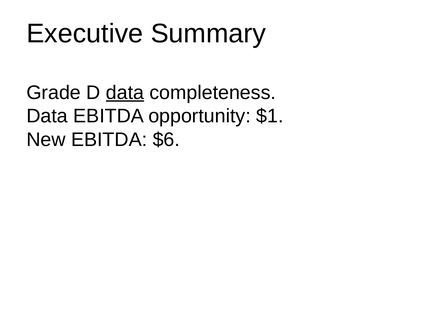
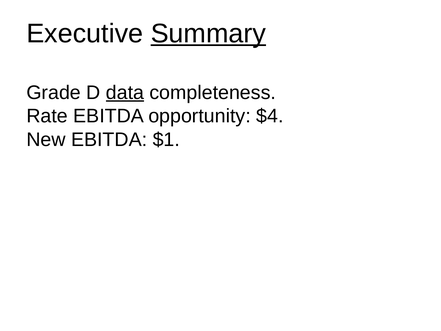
Summary underline: none -> present
Data at (47, 116): Data -> Rate
$1: $1 -> $4
$6: $6 -> $1
